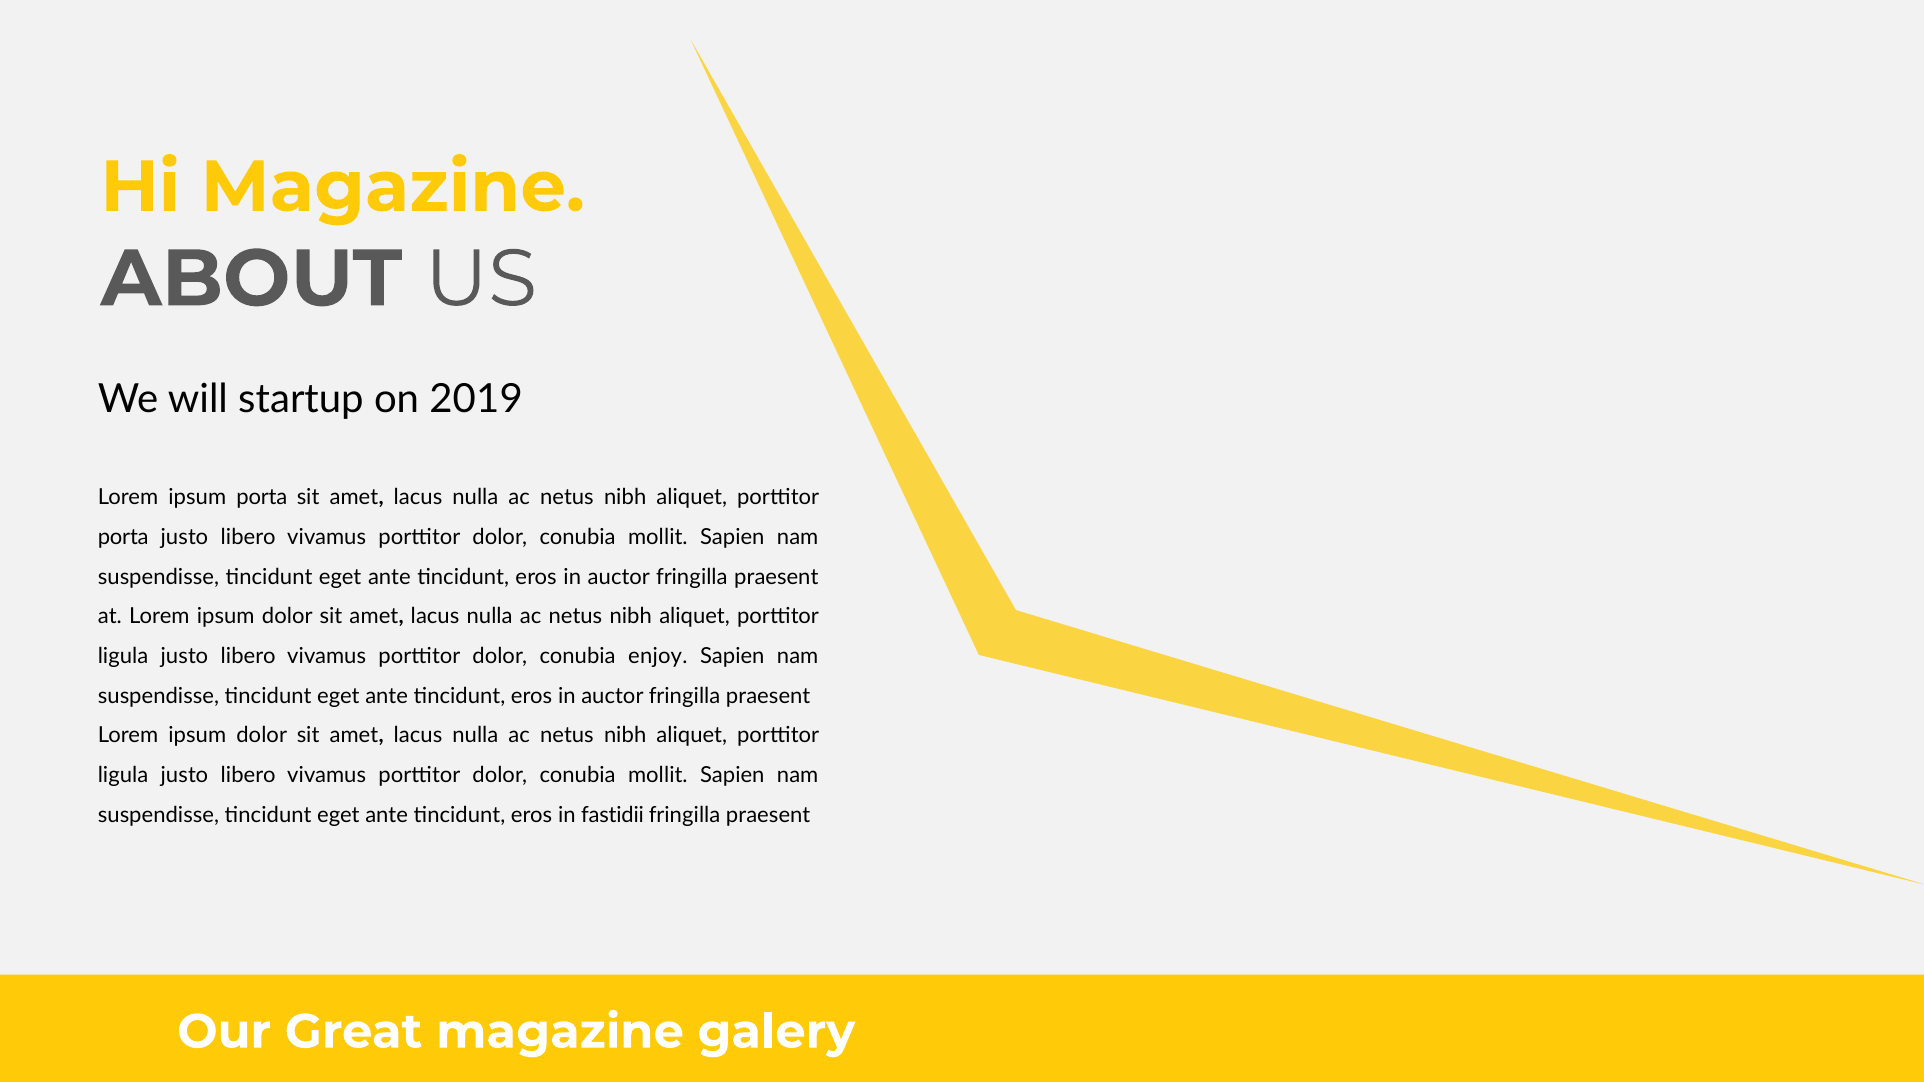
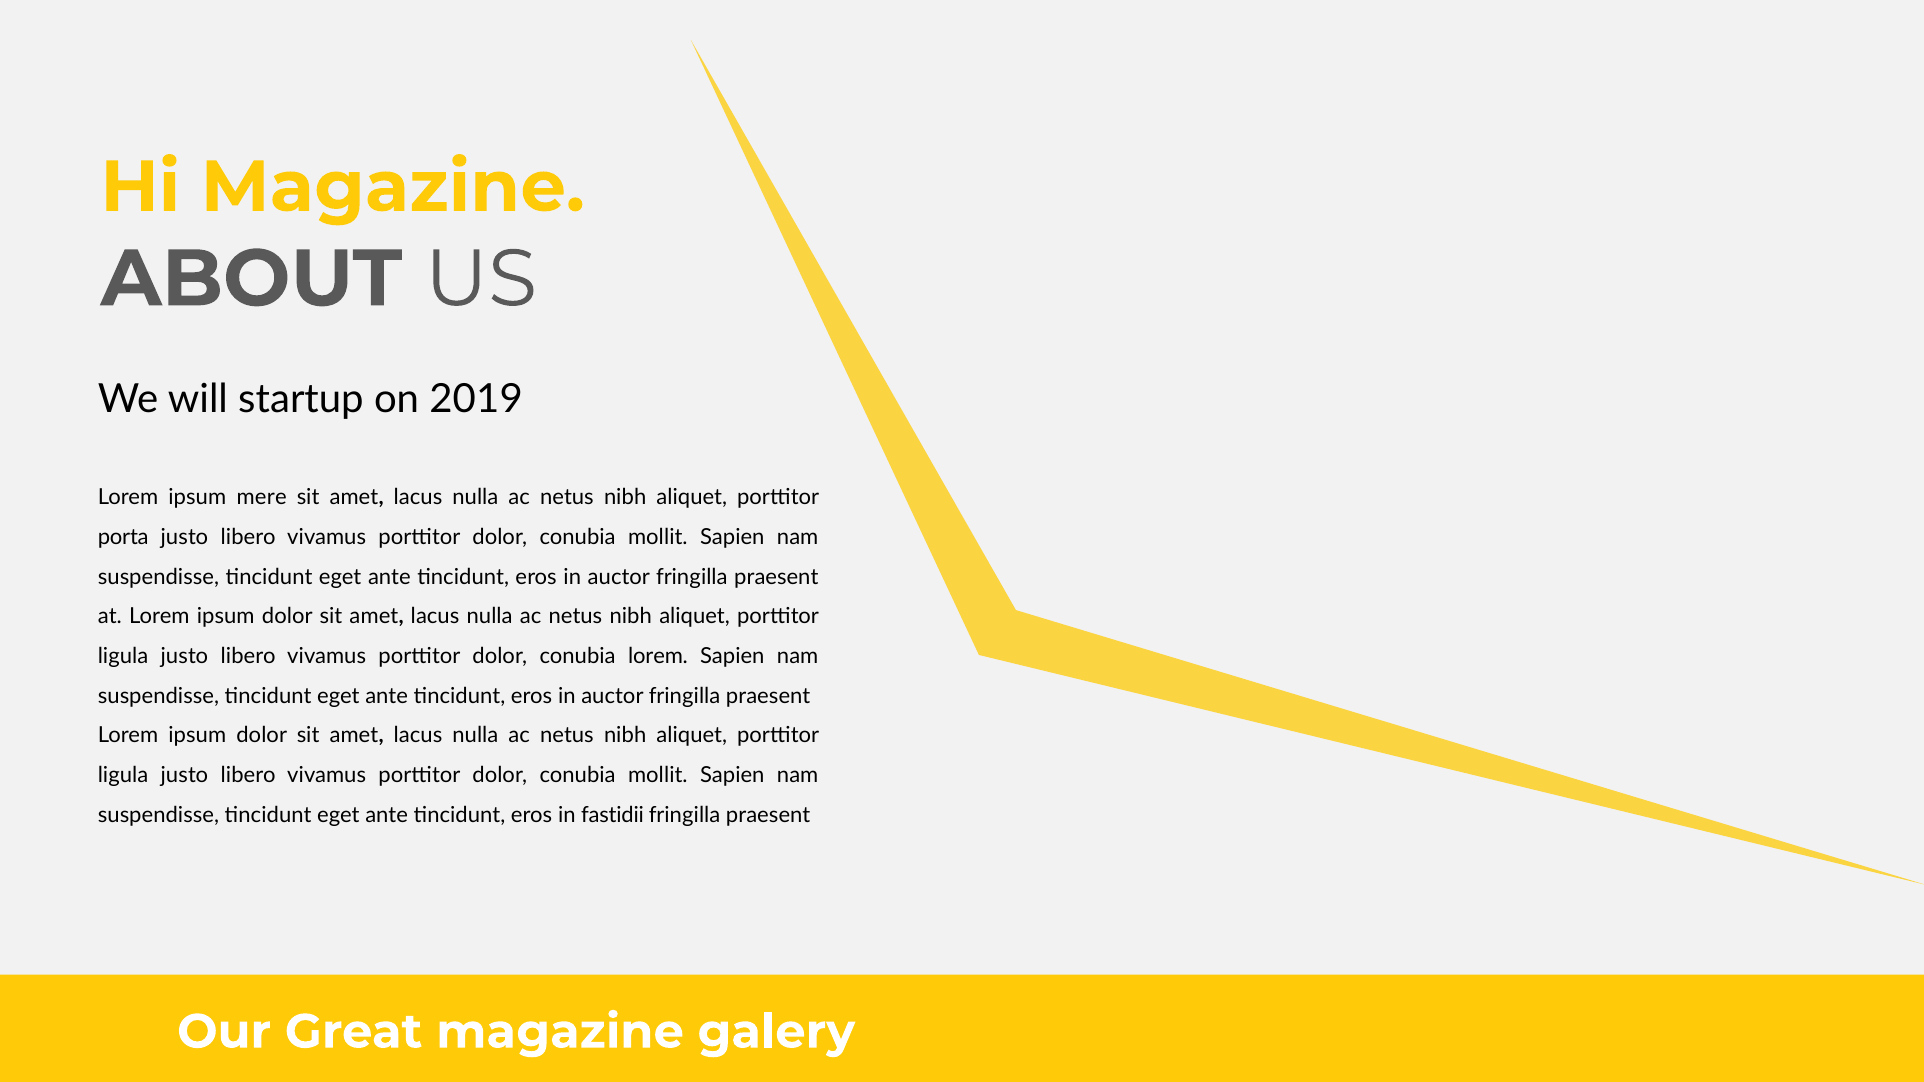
ipsum porta: porta -> mere
conubia enjoy: enjoy -> lorem
